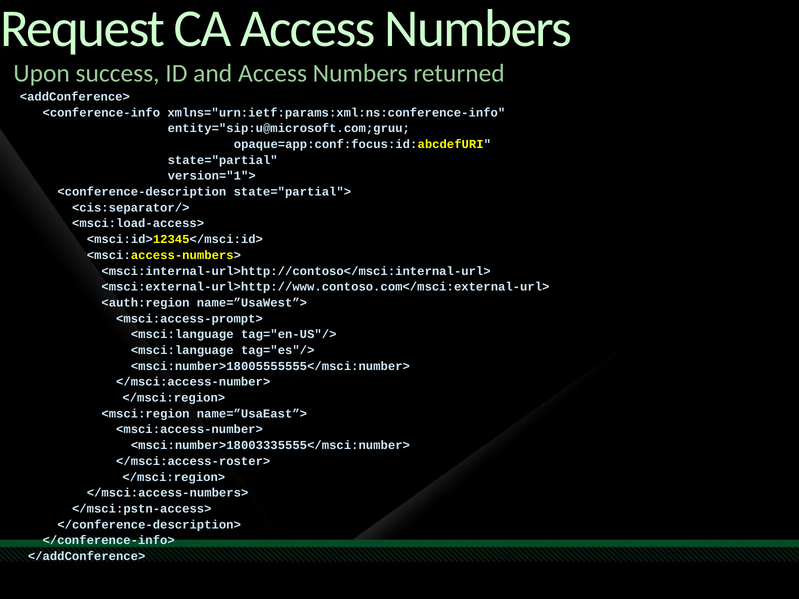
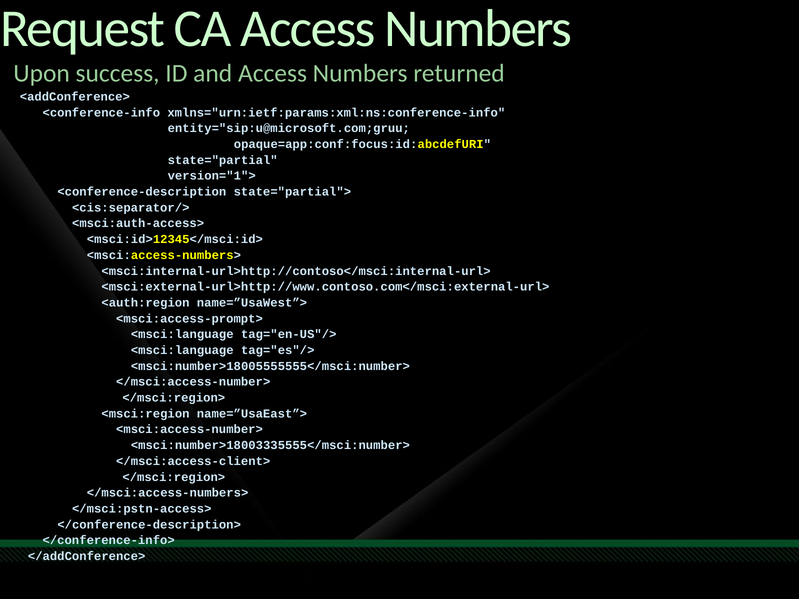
<msci:load-access>: <msci:load-access> -> <msci:auth-access>
</msci:access-roster>: </msci:access-roster> -> </msci:access-client>
